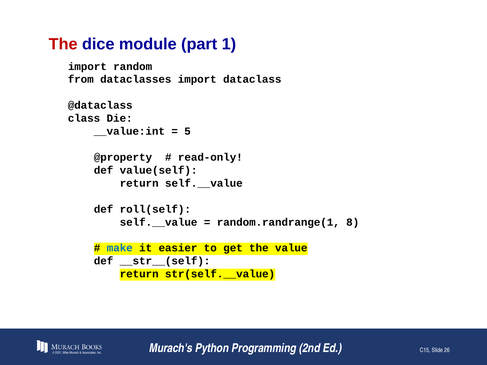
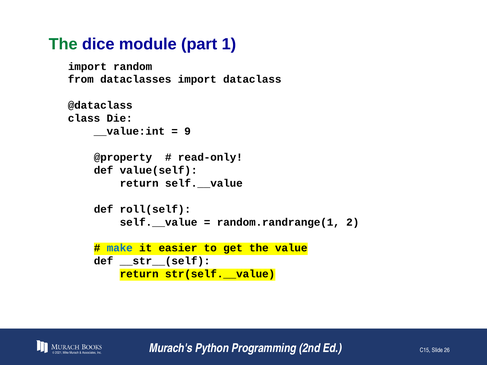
The at (63, 44) colour: red -> green
5: 5 -> 9
8: 8 -> 2
